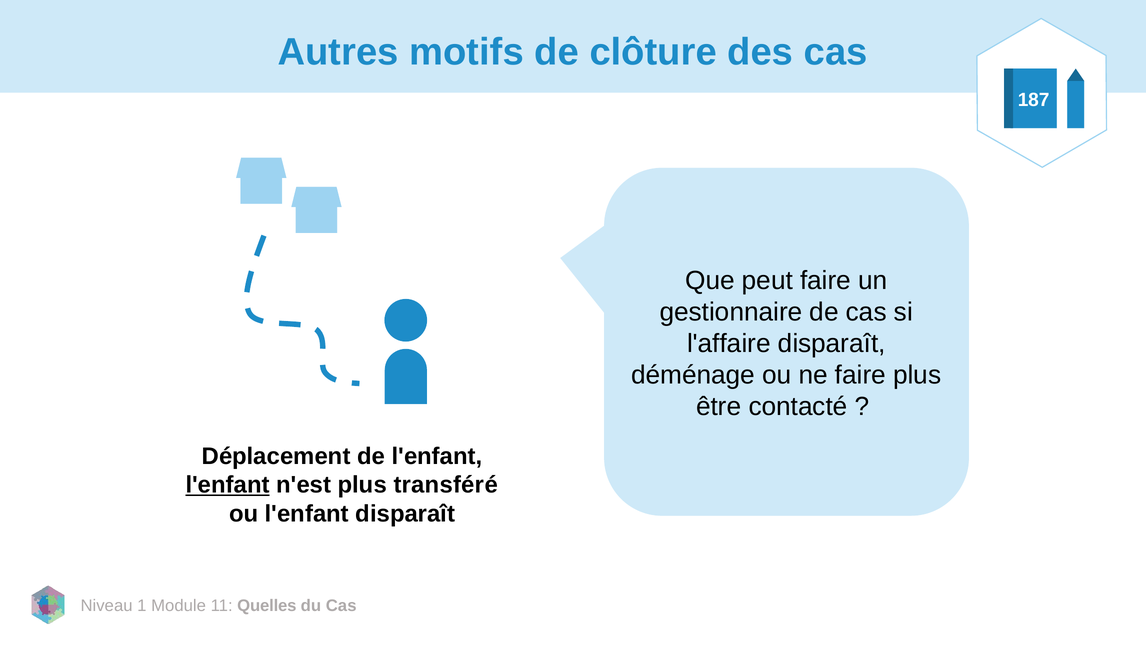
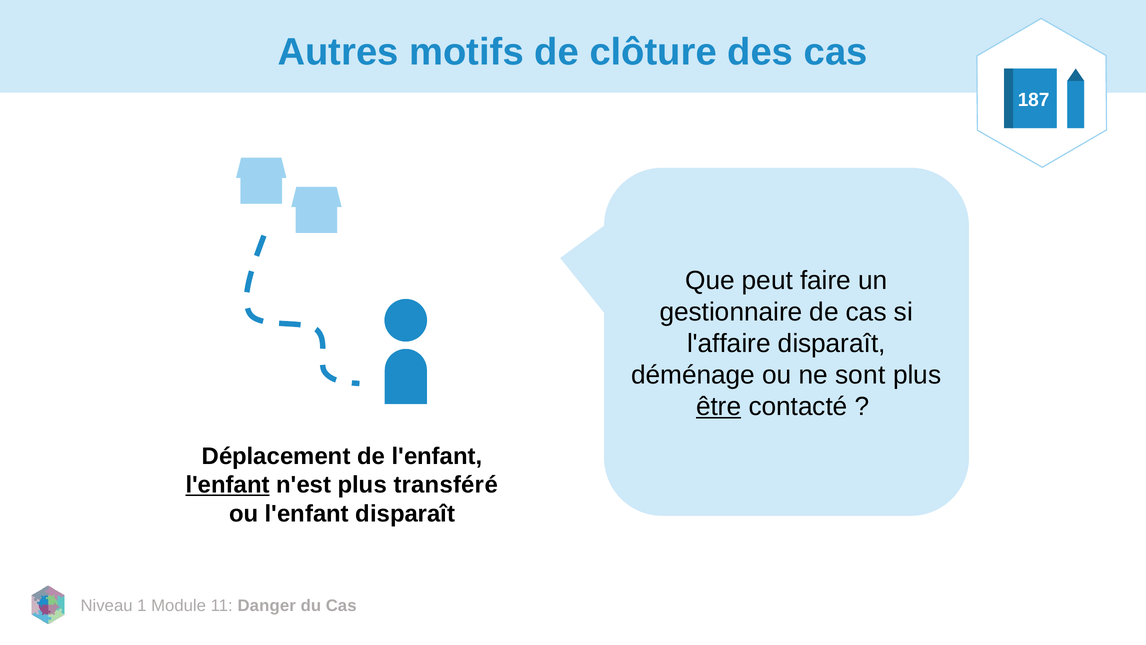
ne faire: faire -> sont
être underline: none -> present
Quelles: Quelles -> Danger
